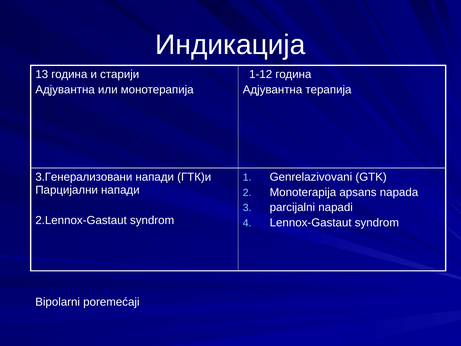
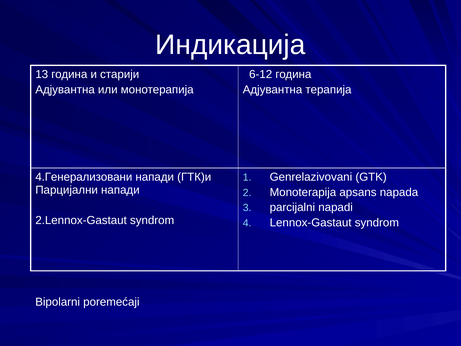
1-12: 1-12 -> 6-12
3.Генерализовани: 3.Генерализовани -> 4.Генерализовани
